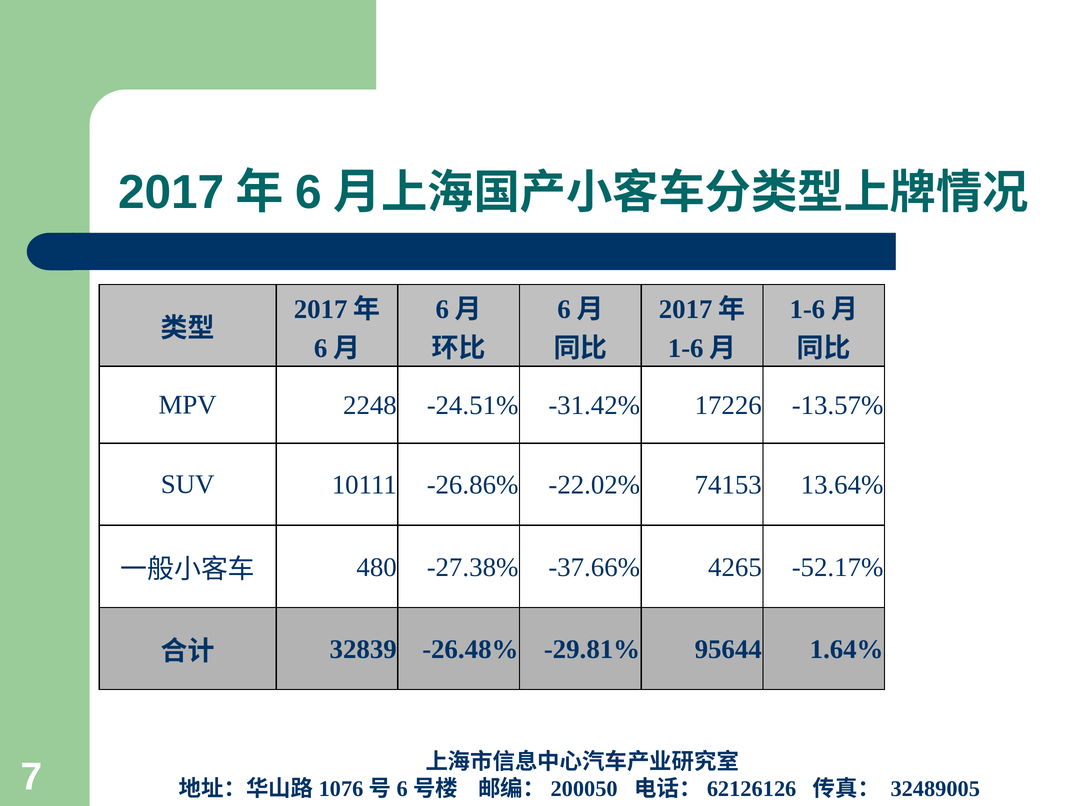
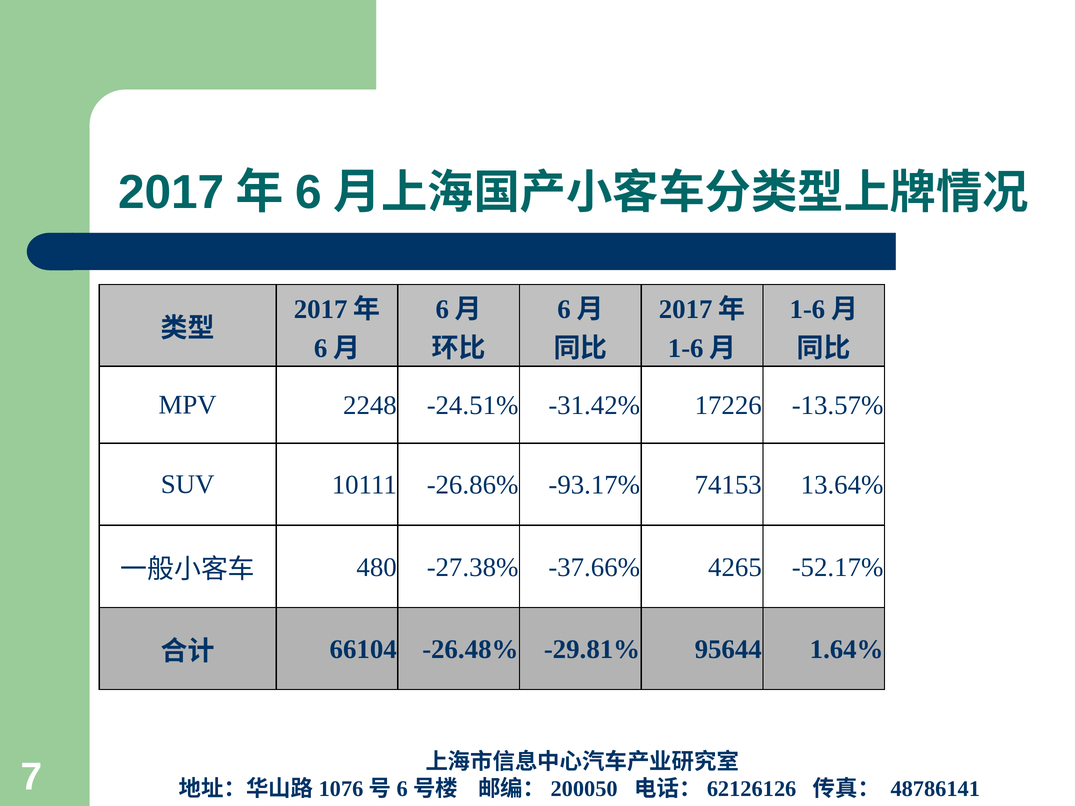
-22.02%: -22.02% -> -93.17%
32839: 32839 -> 66104
32489005: 32489005 -> 48786141
